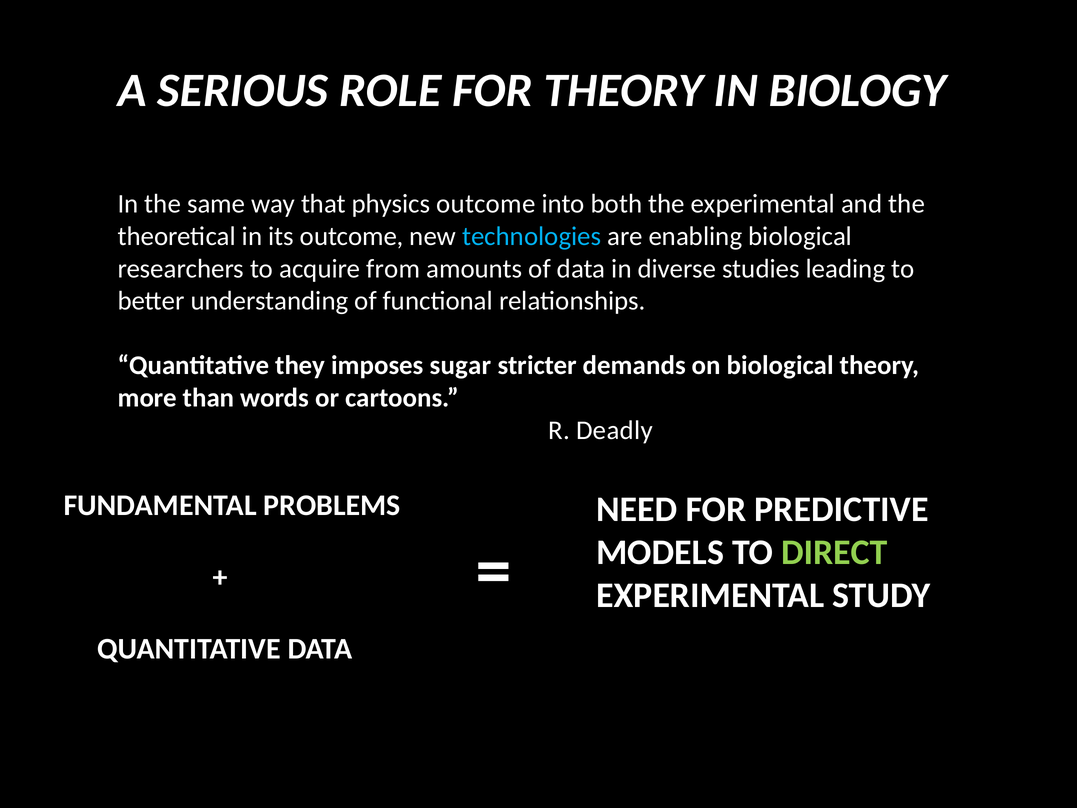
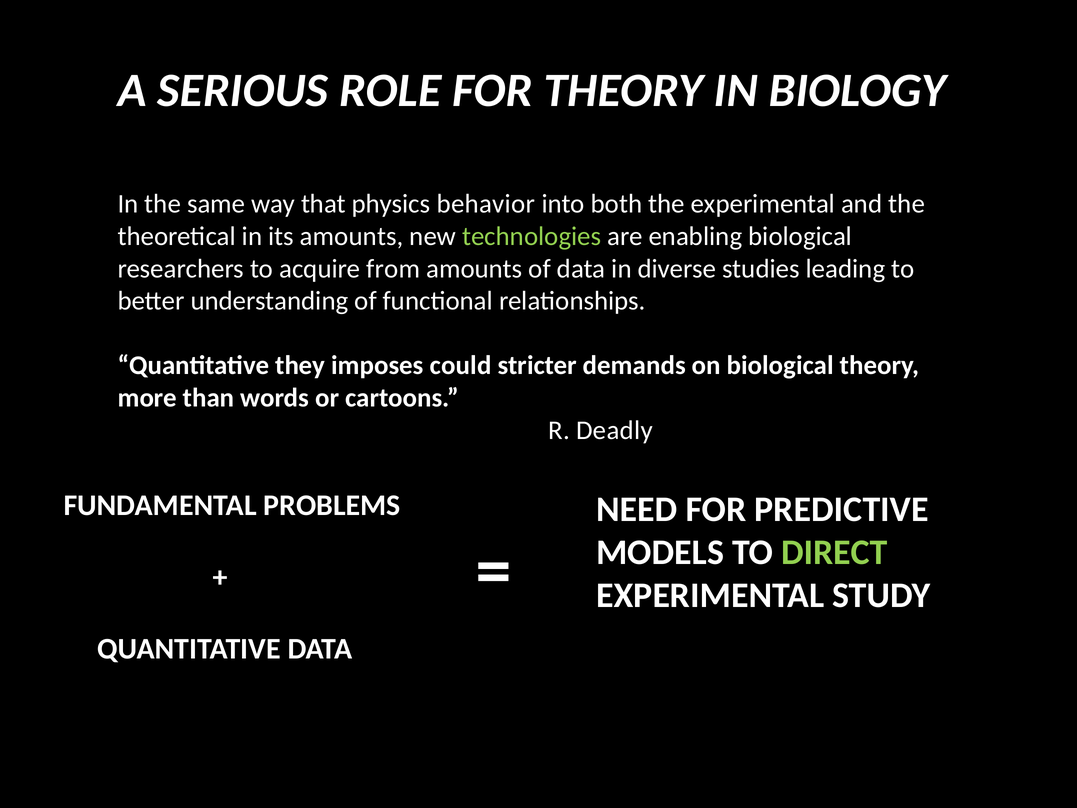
physics outcome: outcome -> behavior
its outcome: outcome -> amounts
technologies colour: light blue -> light green
sugar: sugar -> could
